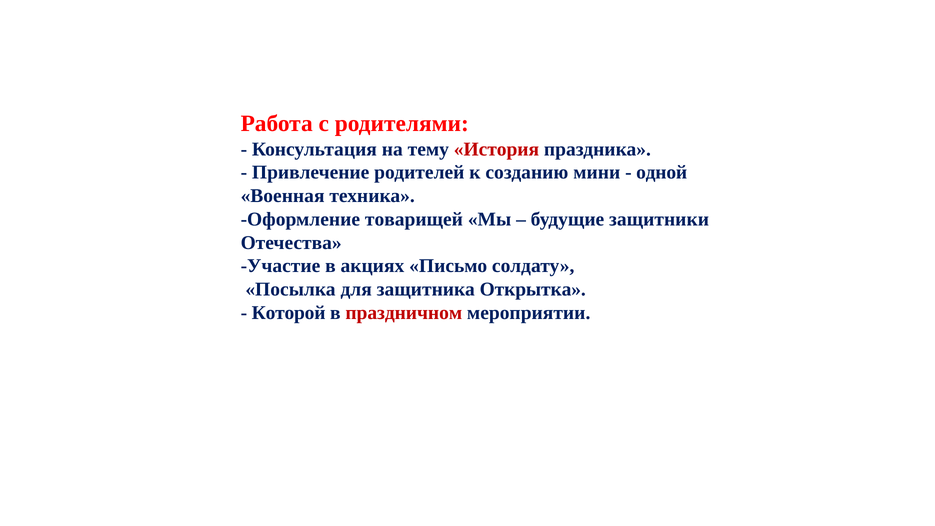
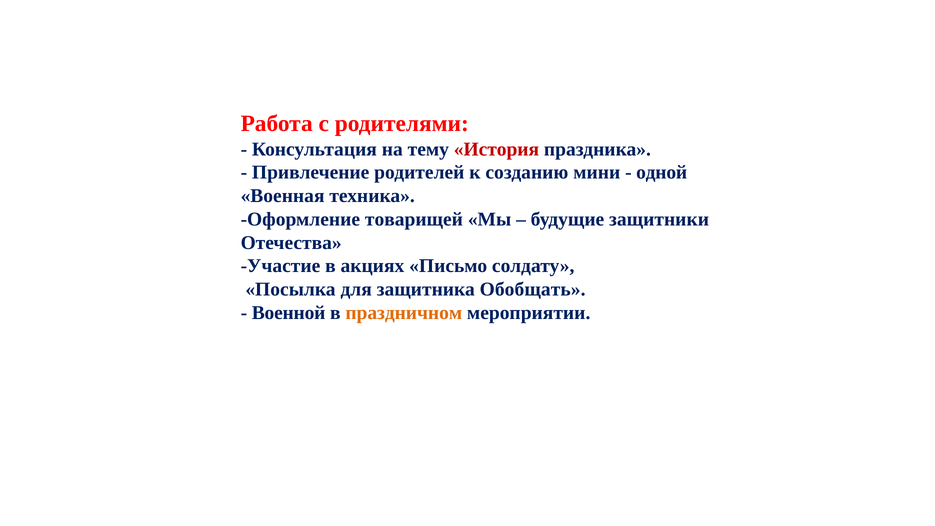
Открытка: Открытка -> Обобщать
Которой: Которой -> Военной
праздничном colour: red -> orange
